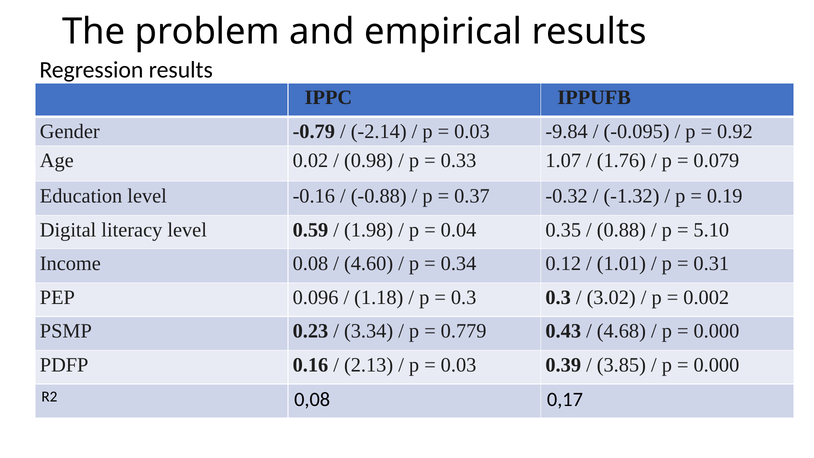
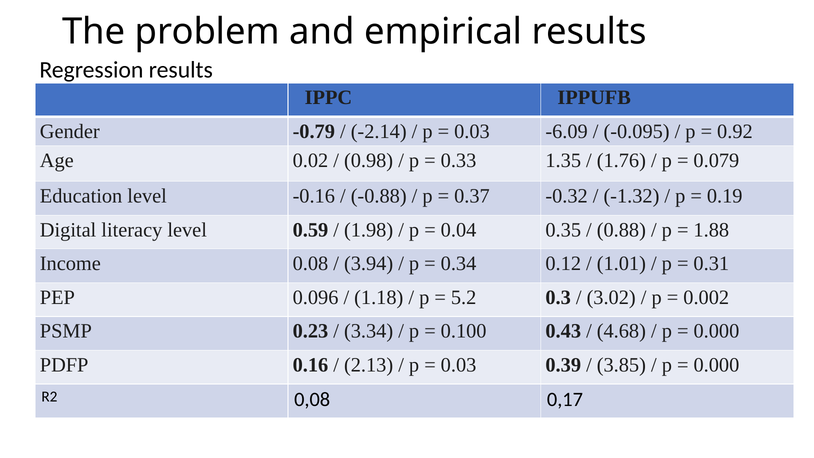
-9.84: -9.84 -> -6.09
1.07: 1.07 -> 1.35
5.10: 5.10 -> 1.88
4.60: 4.60 -> 3.94
0.3 at (464, 297): 0.3 -> 5.2
0.779: 0.779 -> 0.100
